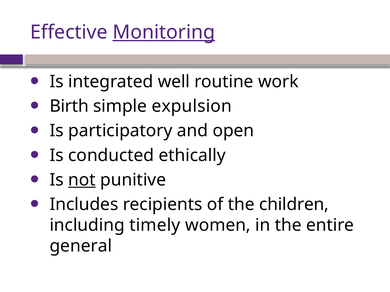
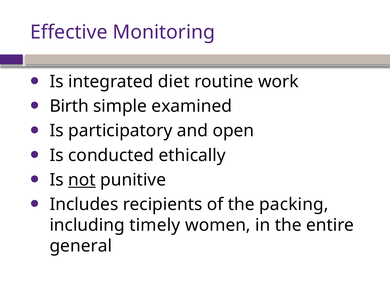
Monitoring underline: present -> none
well: well -> diet
expulsion: expulsion -> examined
children: children -> packing
